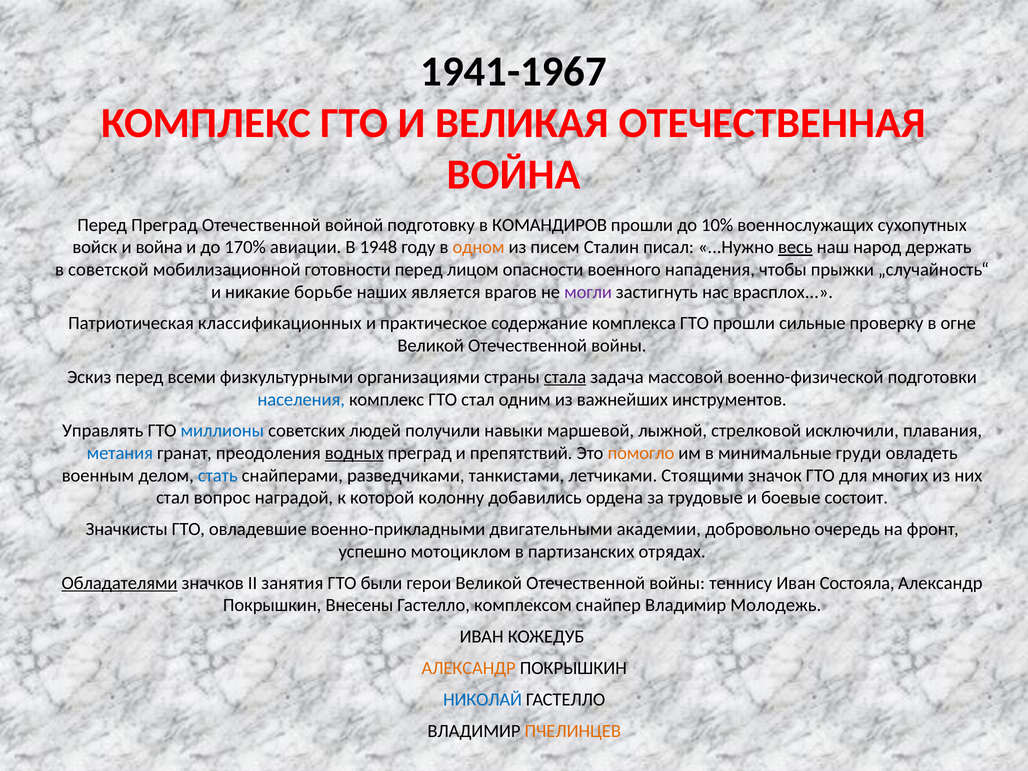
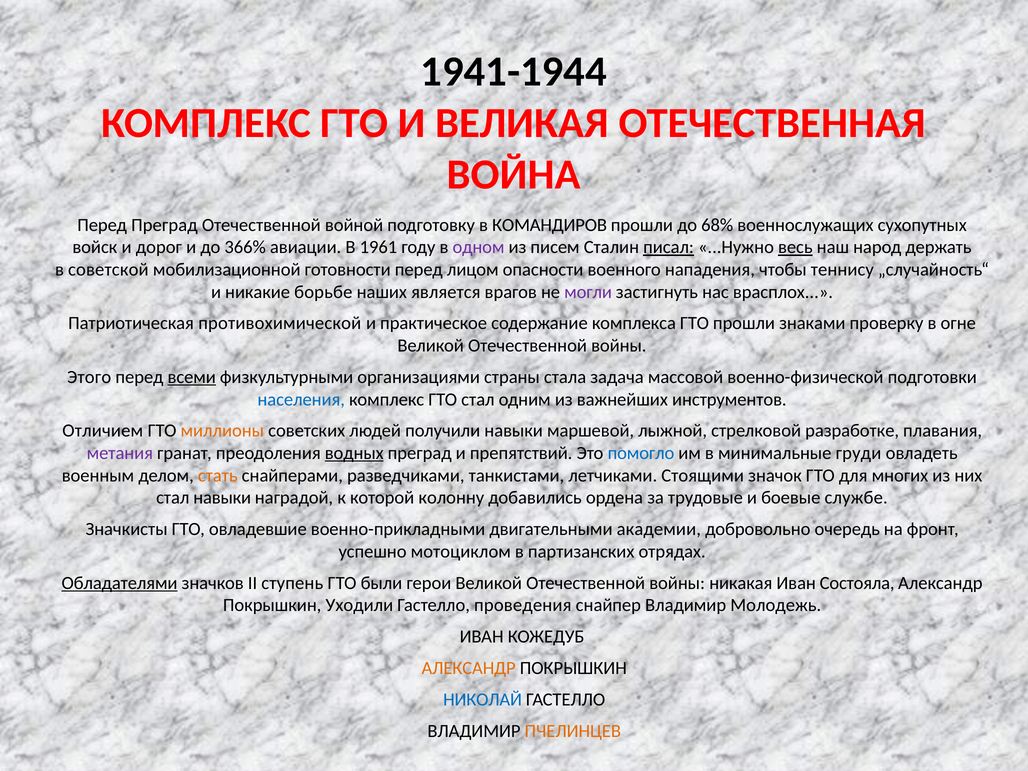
1941-1967: 1941-1967 -> 1941-1944
10%: 10% -> 68%
и война: война -> дорог
170%: 170% -> 366%
1948: 1948 -> 1961
одном colour: orange -> purple
писал underline: none -> present
прыжки: прыжки -> теннису
классификационных: классификационных -> противохимической
сильные: сильные -> знаками
Эскиз: Эскиз -> Этого
всеми underline: none -> present
стала underline: present -> none
Управлять: Управлять -> Отличием
миллионы colour: blue -> orange
исключили: исключили -> разработке
метания colour: blue -> purple
помогло colour: orange -> blue
стать colour: blue -> orange
стал вопрос: вопрос -> навыки
состоит: состоит -> службе
занятия: занятия -> ступень
теннису: теннису -> никакая
Внесены: Внесены -> Уходили
комплексом: комплексом -> проведения
